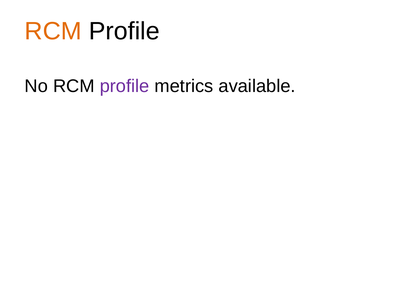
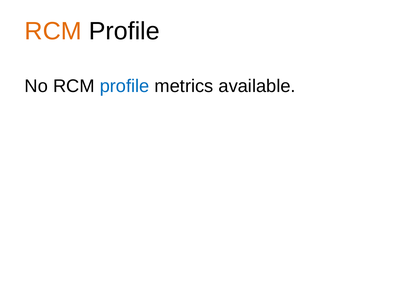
profile at (125, 86) colour: purple -> blue
